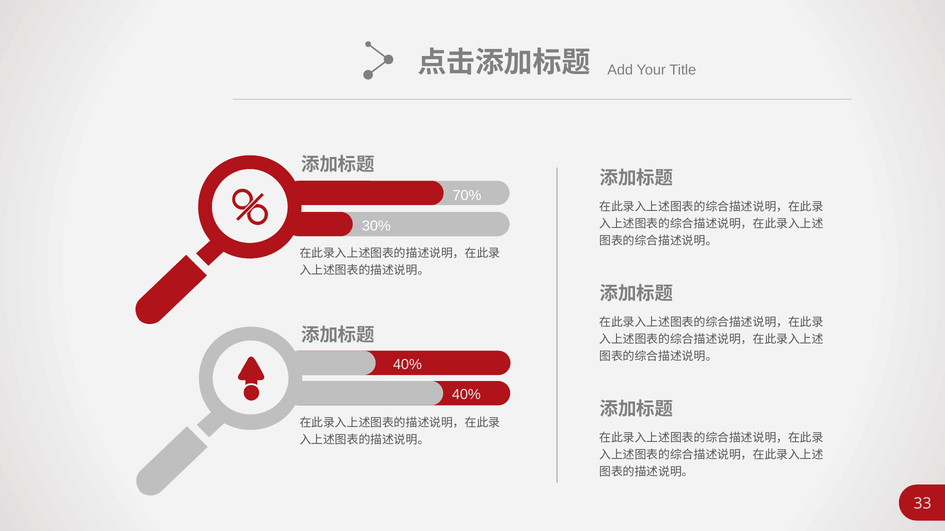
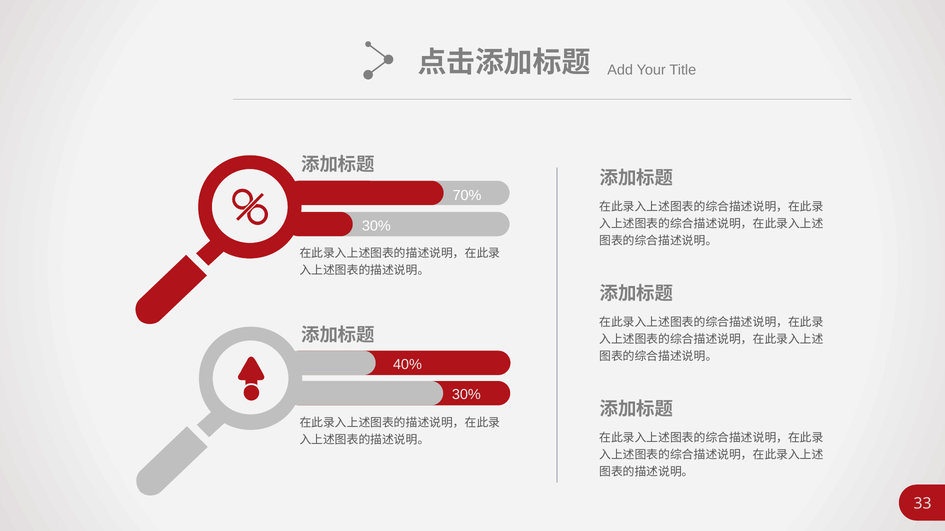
40% at (466, 395): 40% -> 30%
